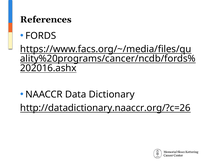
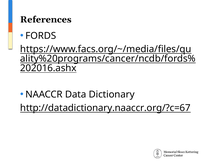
http://datadictionary.naaccr.org/?c=26: http://datadictionary.naaccr.org/?c=26 -> http://datadictionary.naaccr.org/?c=67
